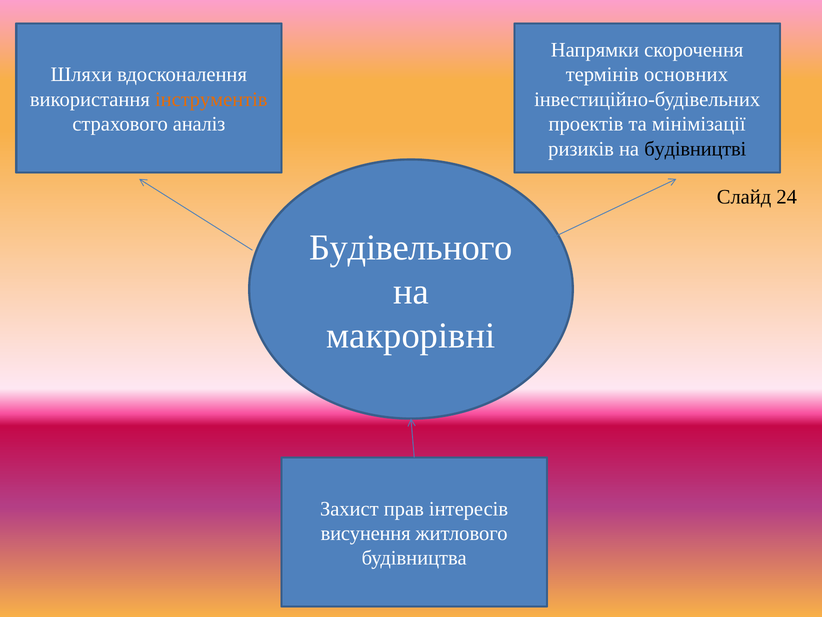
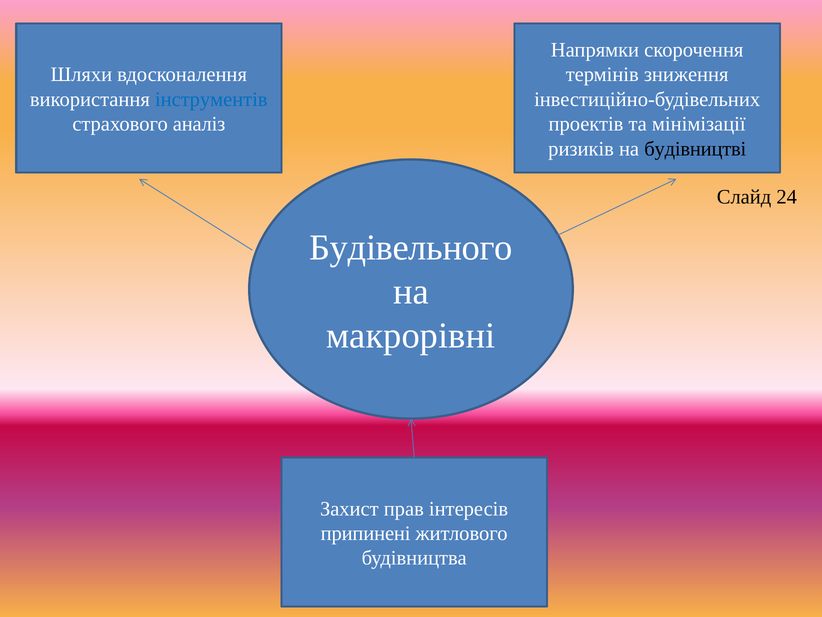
основних: основних -> зниження
інструментів colour: orange -> blue
висунення: висунення -> припинені
